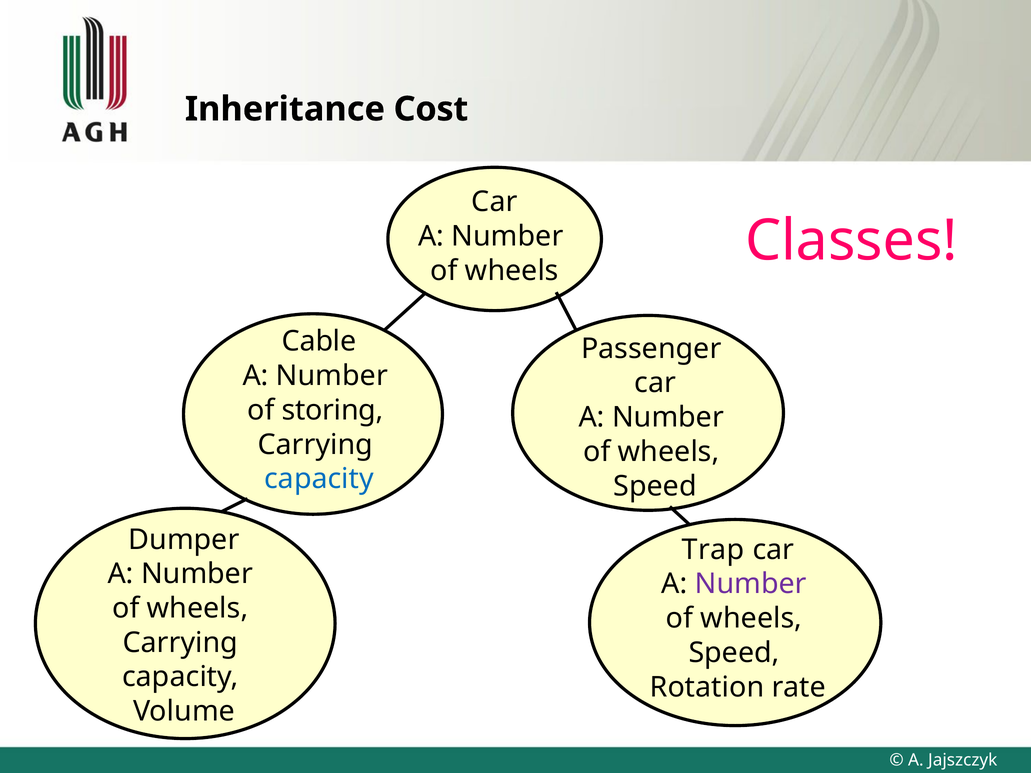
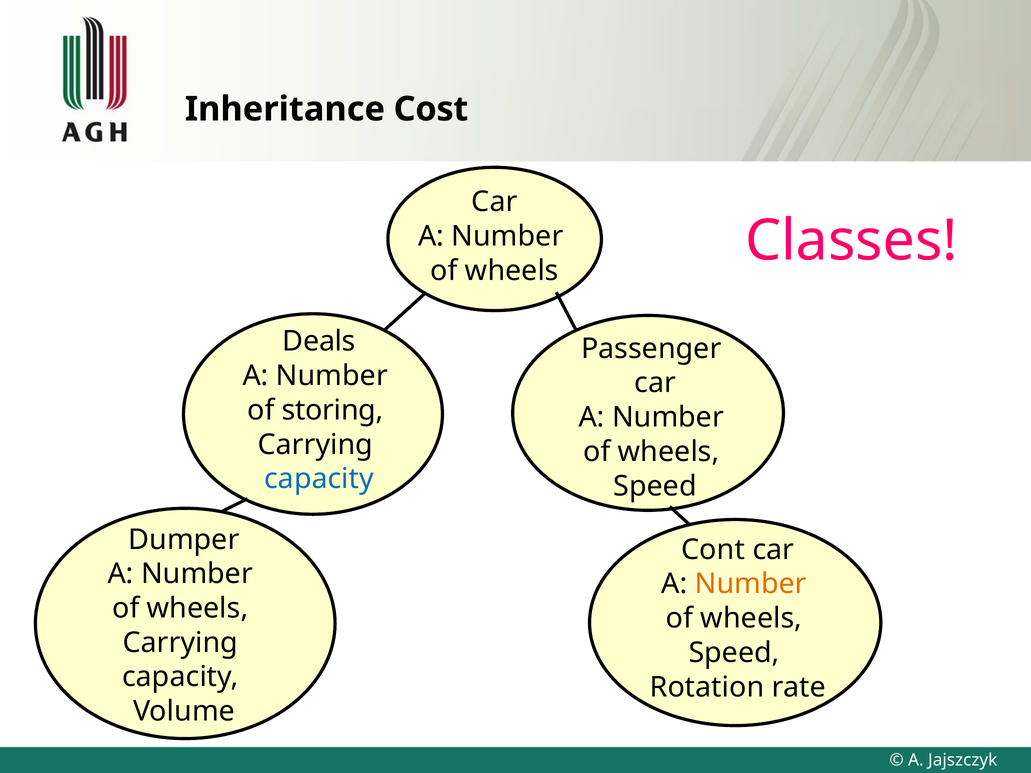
Cable: Cable -> Deals
Trap: Trap -> Cont
Number at (751, 584) colour: purple -> orange
